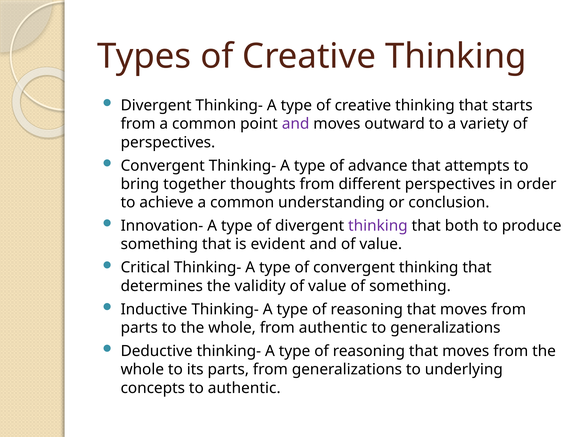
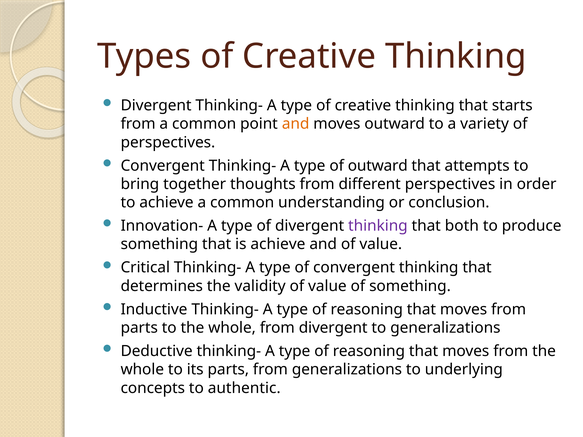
and at (296, 124) colour: purple -> orange
of advance: advance -> outward
is evident: evident -> achieve
from authentic: authentic -> divergent
